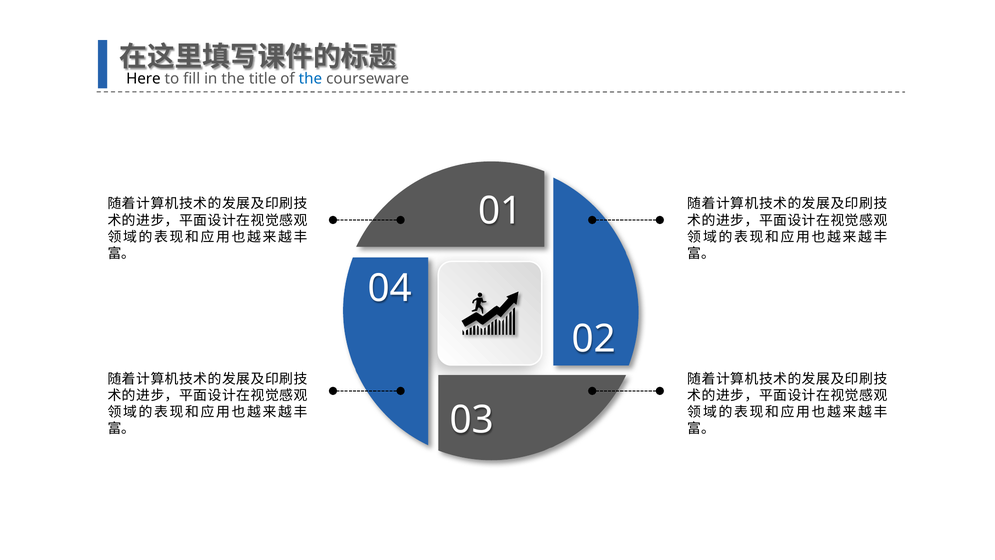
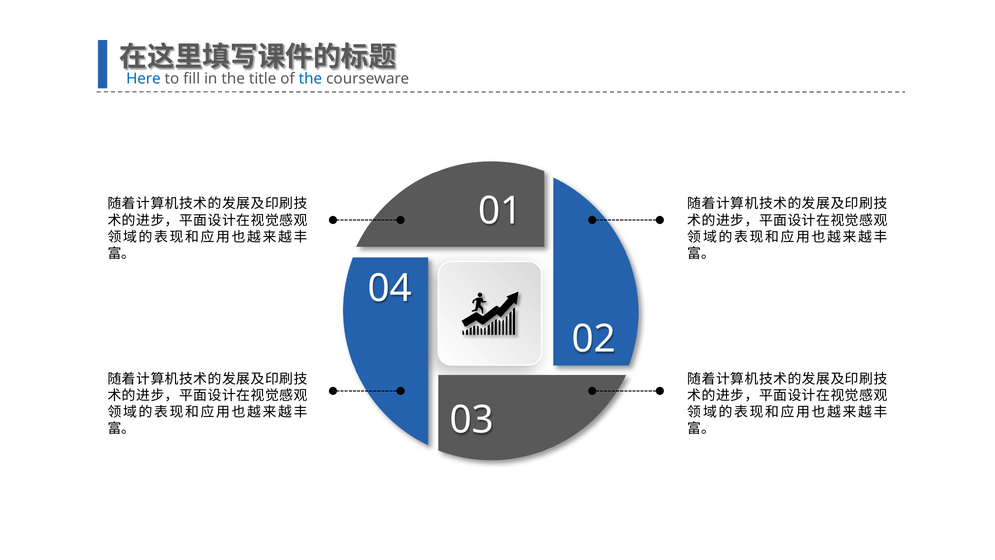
Here colour: black -> blue
